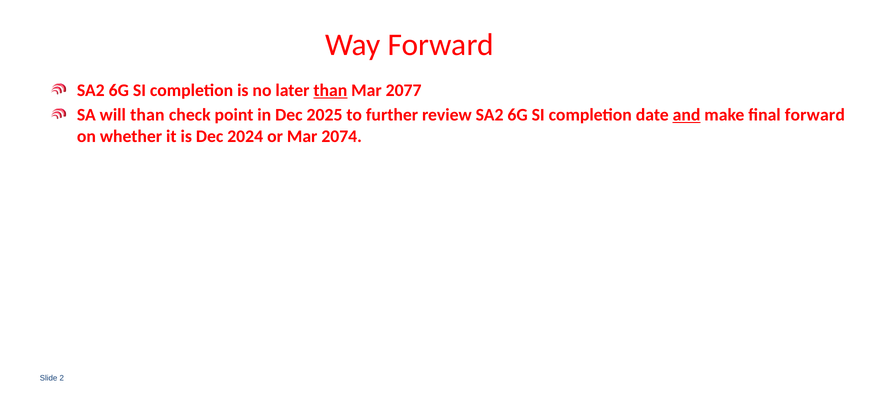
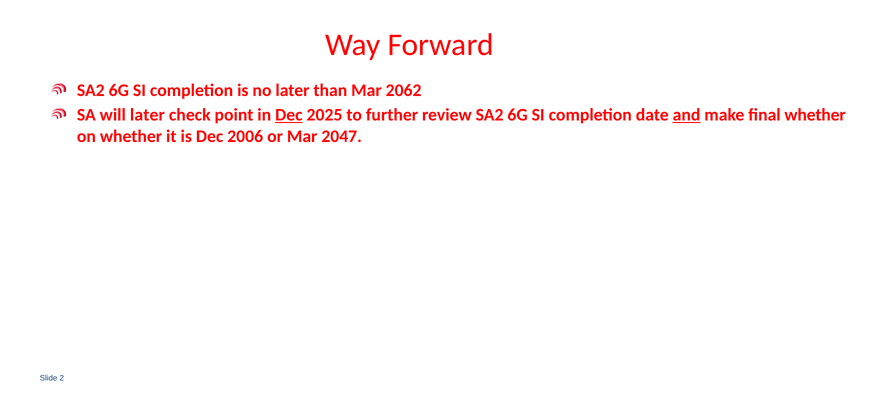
than at (330, 90) underline: present -> none
2077: 2077 -> 2062
will than: than -> later
Dec at (289, 115) underline: none -> present
final forward: forward -> whether
2024: 2024 -> 2006
2074: 2074 -> 2047
